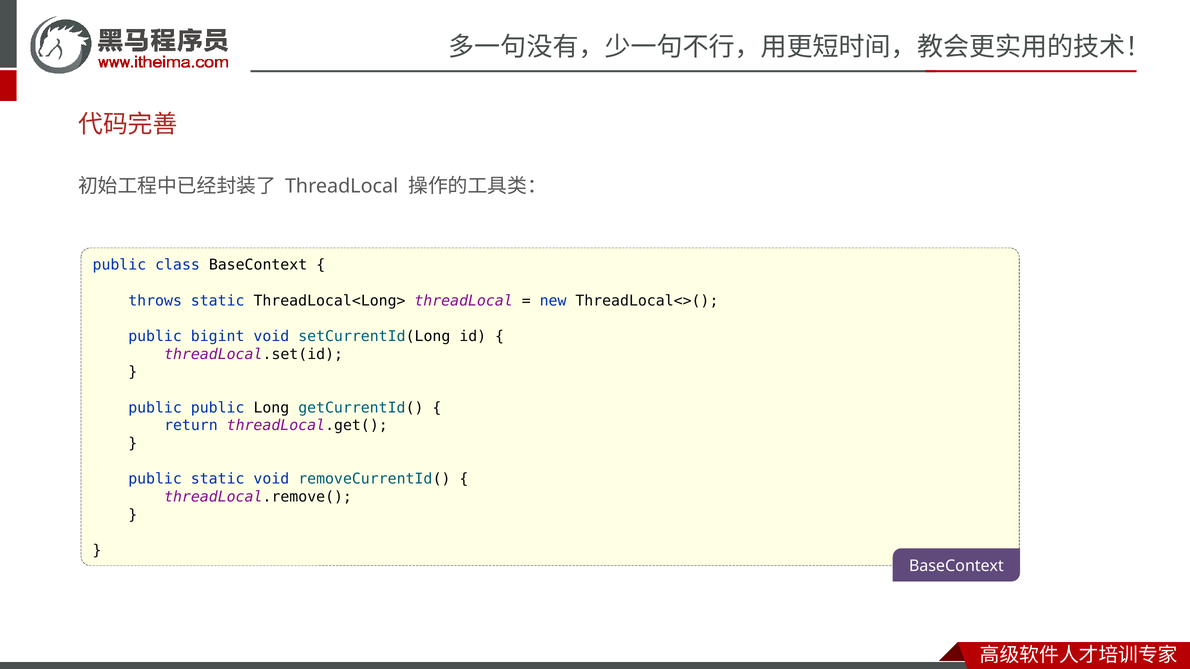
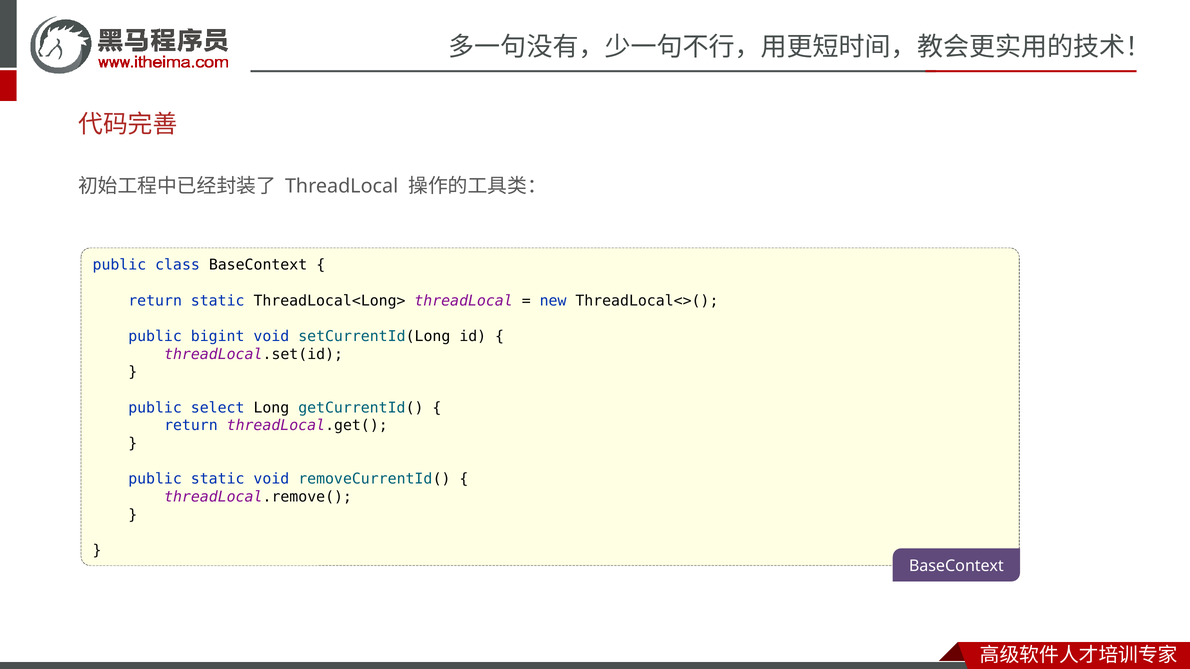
throws at (155, 301): throws -> return
public public: public -> select
